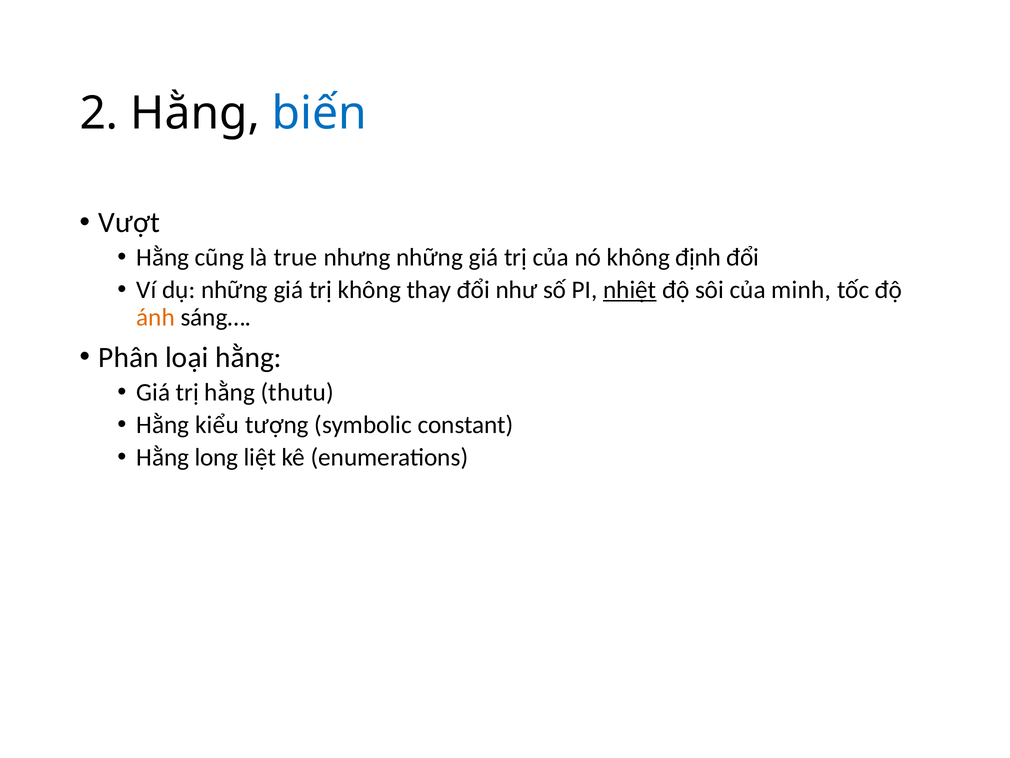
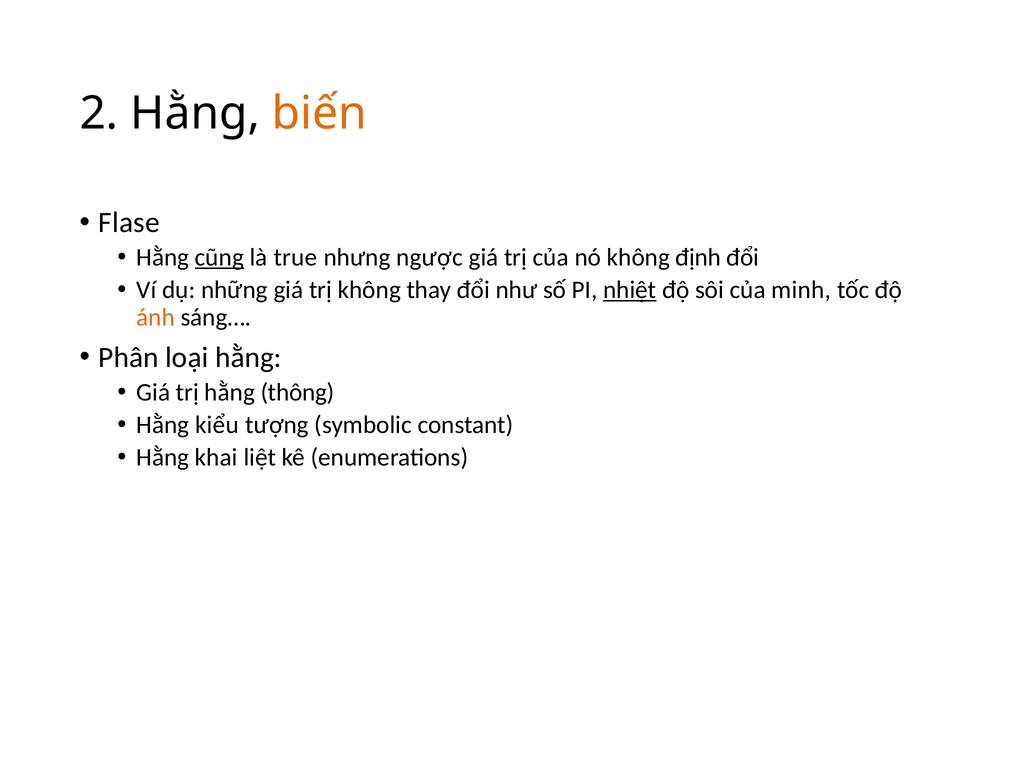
biến colour: blue -> orange
Vượt: Vượt -> Flase
cũng underline: none -> present
nhưng những: những -> ngược
thutu: thutu -> thông
long: long -> khai
